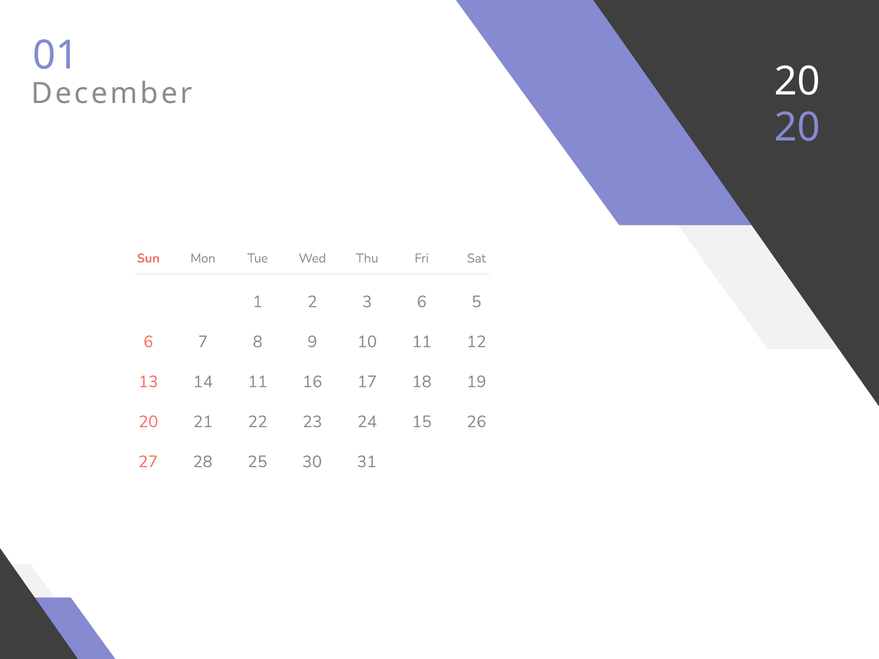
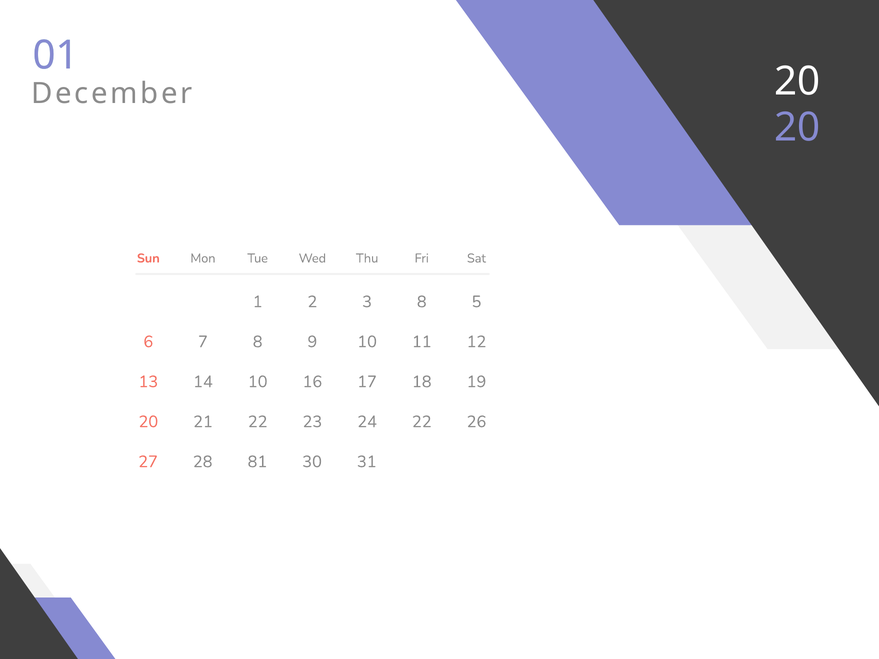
3 6: 6 -> 8
14 11: 11 -> 10
24 15: 15 -> 22
25: 25 -> 81
